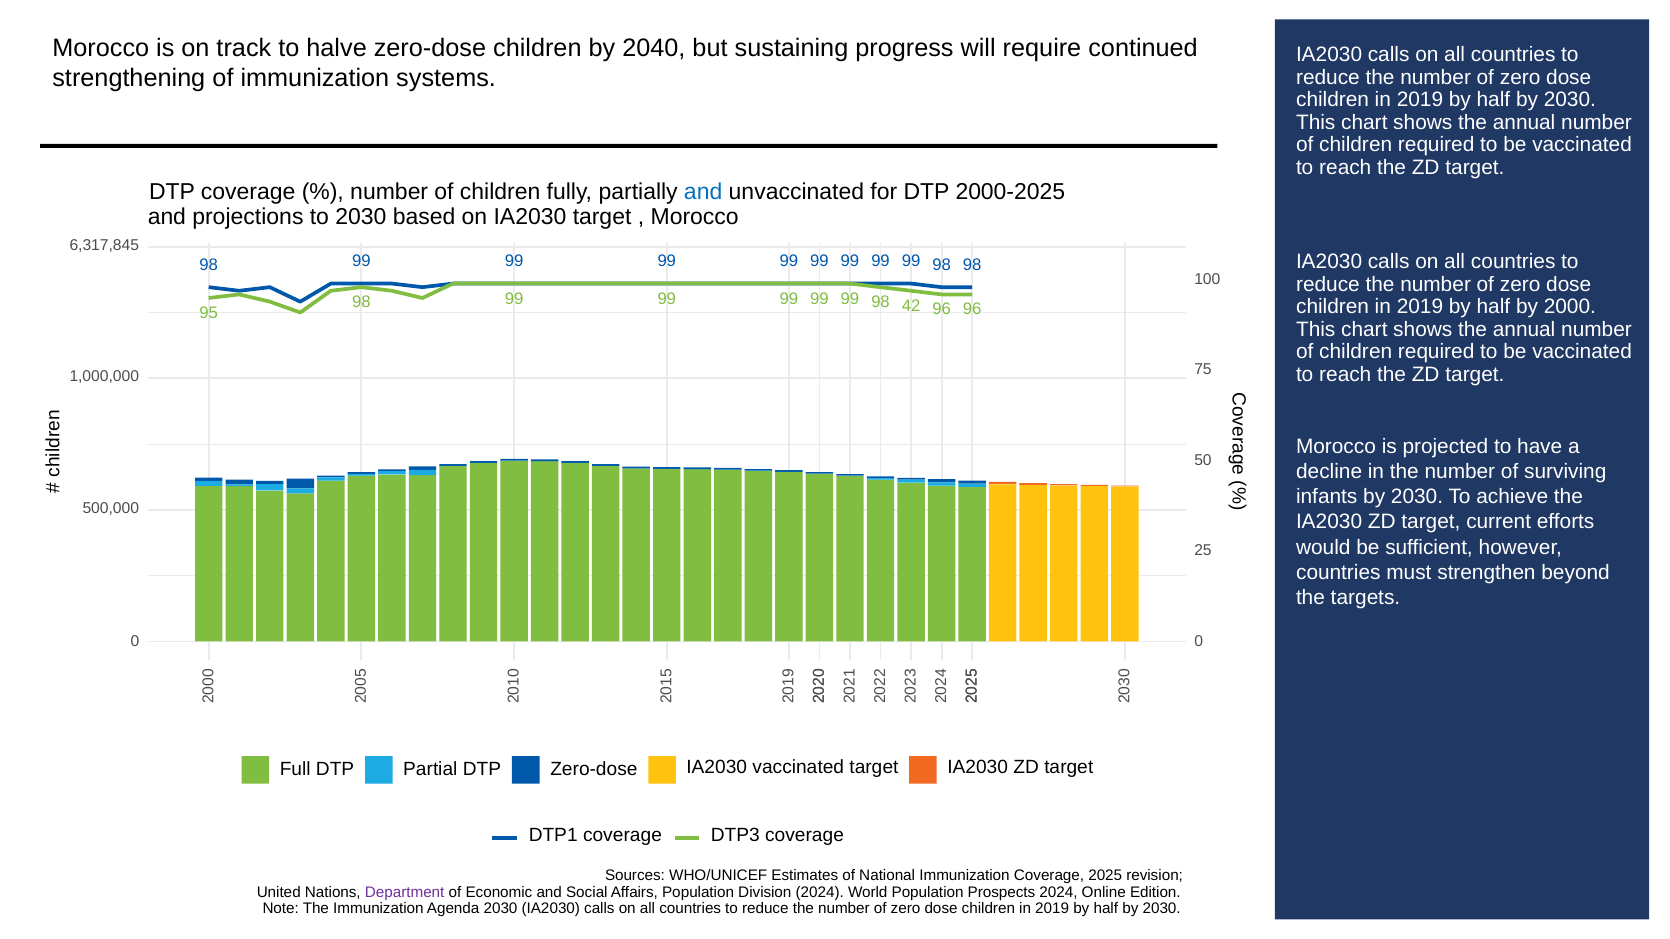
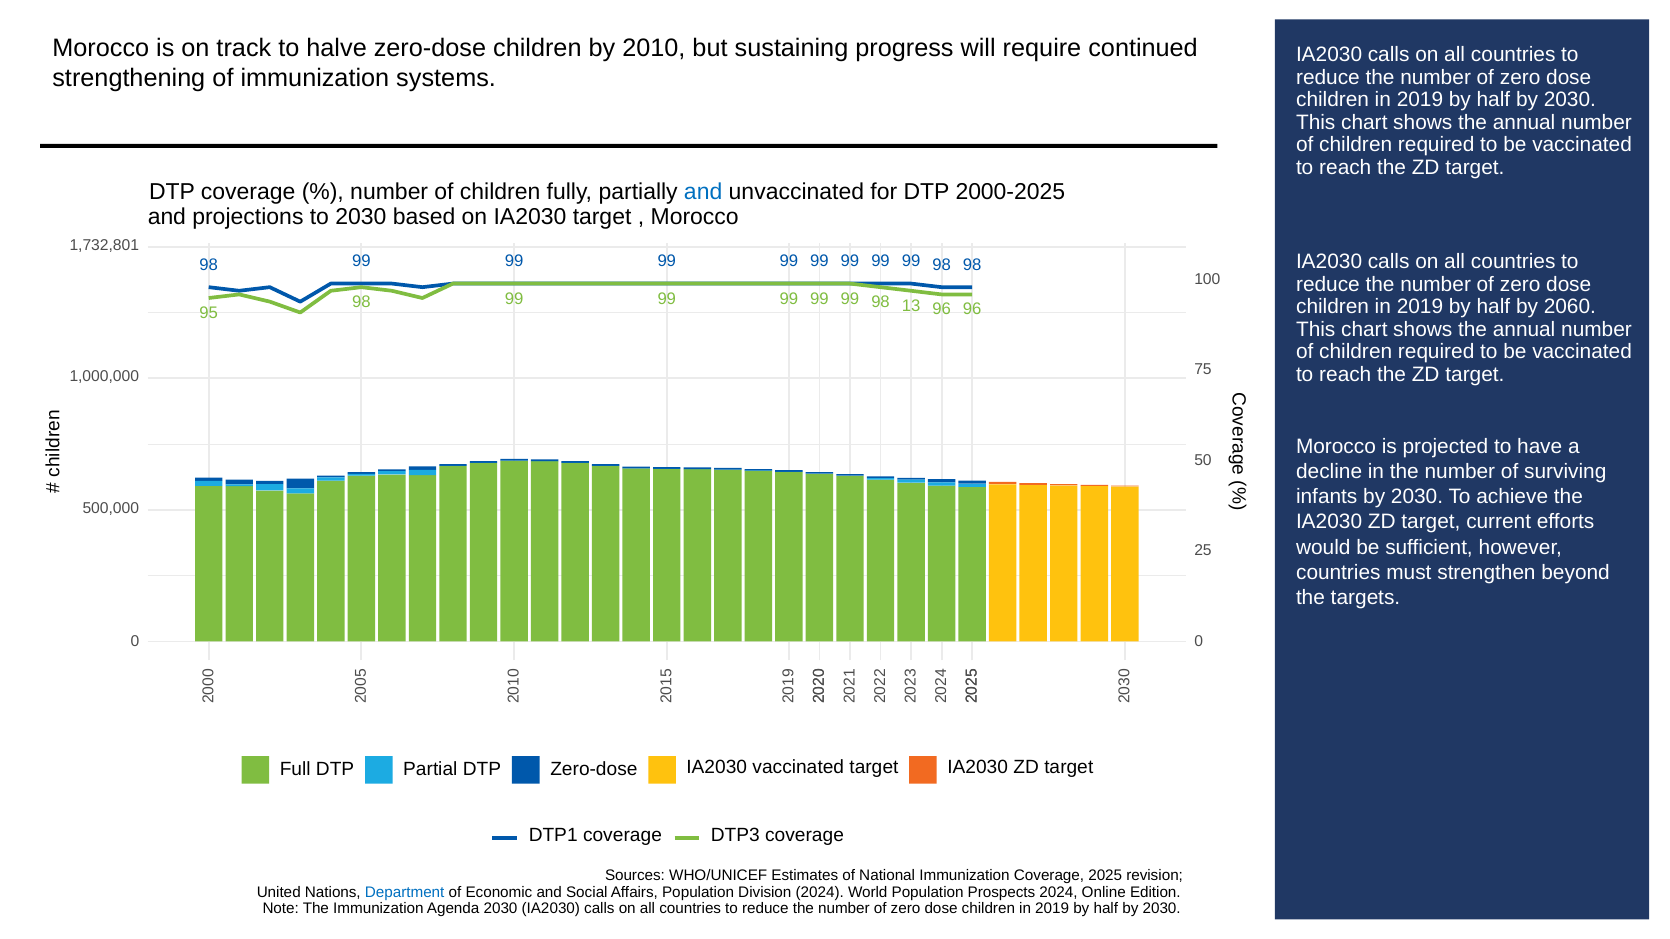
2040: 2040 -> 2010
6,317,845: 6,317,845 -> 1,732,801
42: 42 -> 13
2000: 2000 -> 2060
Department colour: purple -> blue
